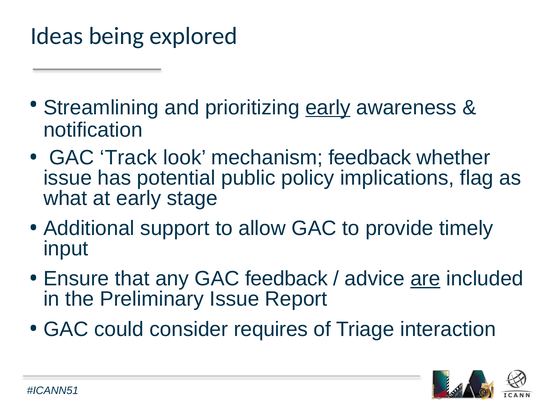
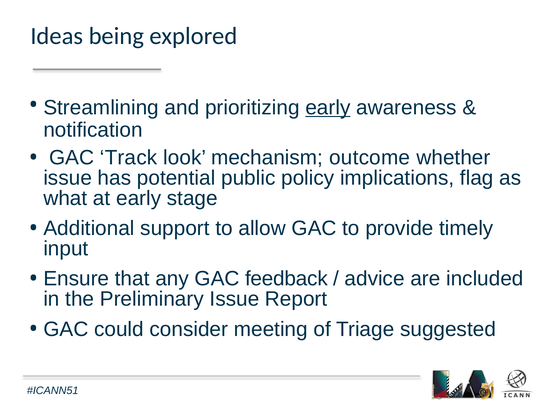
mechanism feedback: feedback -> outcome
are underline: present -> none
requires: requires -> meeting
interaction: interaction -> suggested
